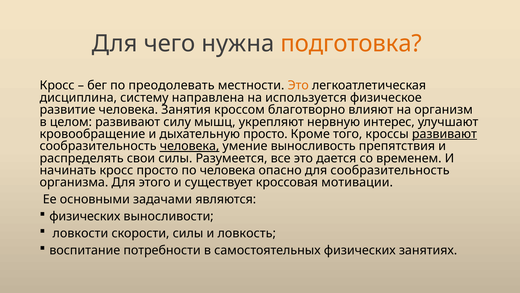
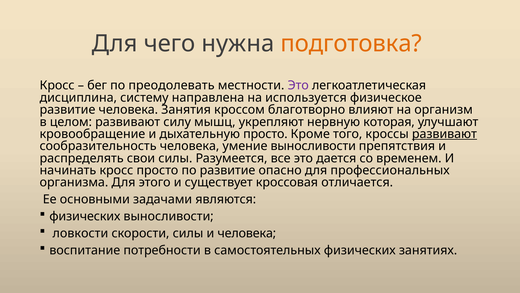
Это at (298, 85) colour: orange -> purple
интерес: интерес -> которая
человека at (190, 146) underline: present -> none
умение выносливость: выносливость -> выносливости
по человека: человека -> развитие
для сообразительность: сообразительность -> профессиональных
мотивации: мотивации -> отличается
и ловкость: ловкость -> человека
